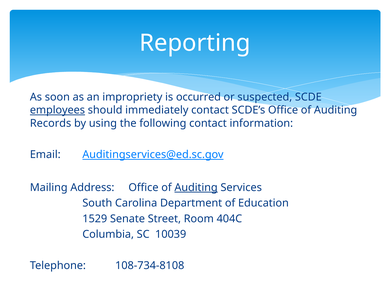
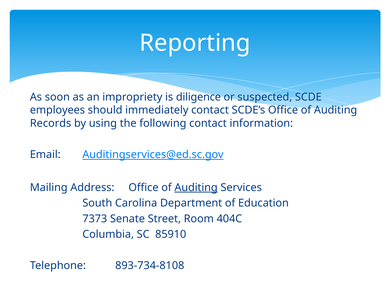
occurred: occurred -> diligence
employees underline: present -> none
1529: 1529 -> 7373
10039: 10039 -> 85910
108-734-8108: 108-734-8108 -> 893-734-8108
